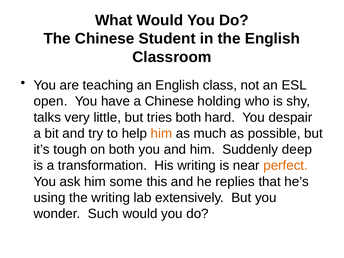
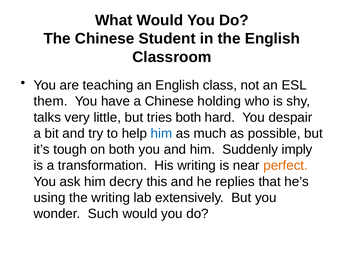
open: open -> them
him at (161, 133) colour: orange -> blue
deep: deep -> imply
some: some -> decry
